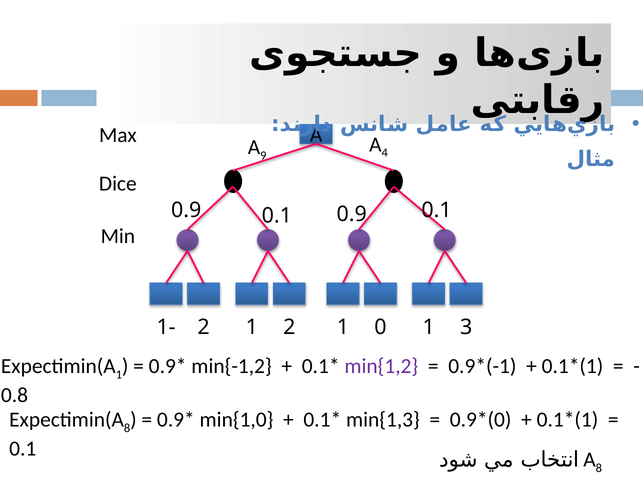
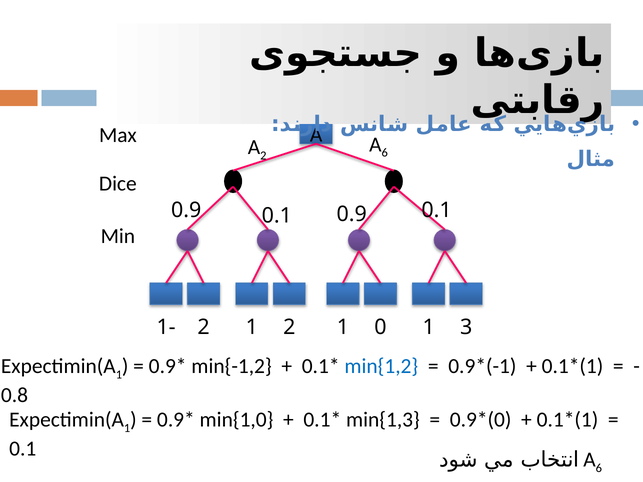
A 9: 9 -> 2
4 at (385, 153): 4 -> 6
min{1,2 colour: purple -> blue
8 at (127, 428): 8 -> 1
0.1 A 8: 8 -> 6
